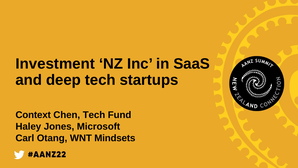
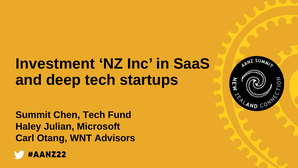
Context: Context -> Summit
Jones: Jones -> Julian
Mindsets: Mindsets -> Advisors
